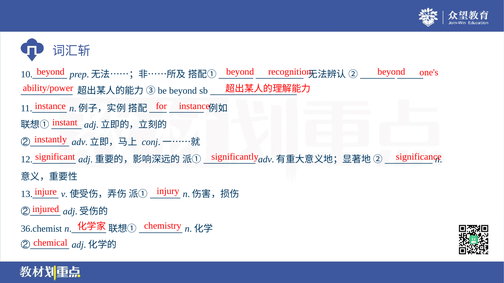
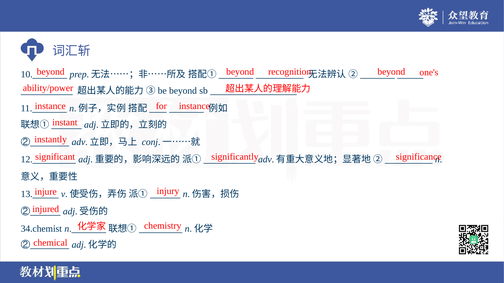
36.chemist: 36.chemist -> 34.chemist
